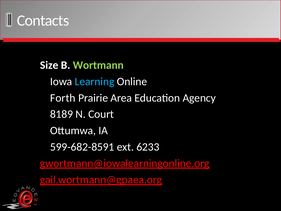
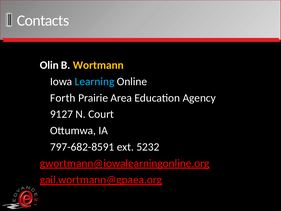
Size: Size -> Olin
Wortmann colour: light green -> yellow
8189: 8189 -> 9127
599-682-8591: 599-682-8591 -> 797-682-8591
6233: 6233 -> 5232
